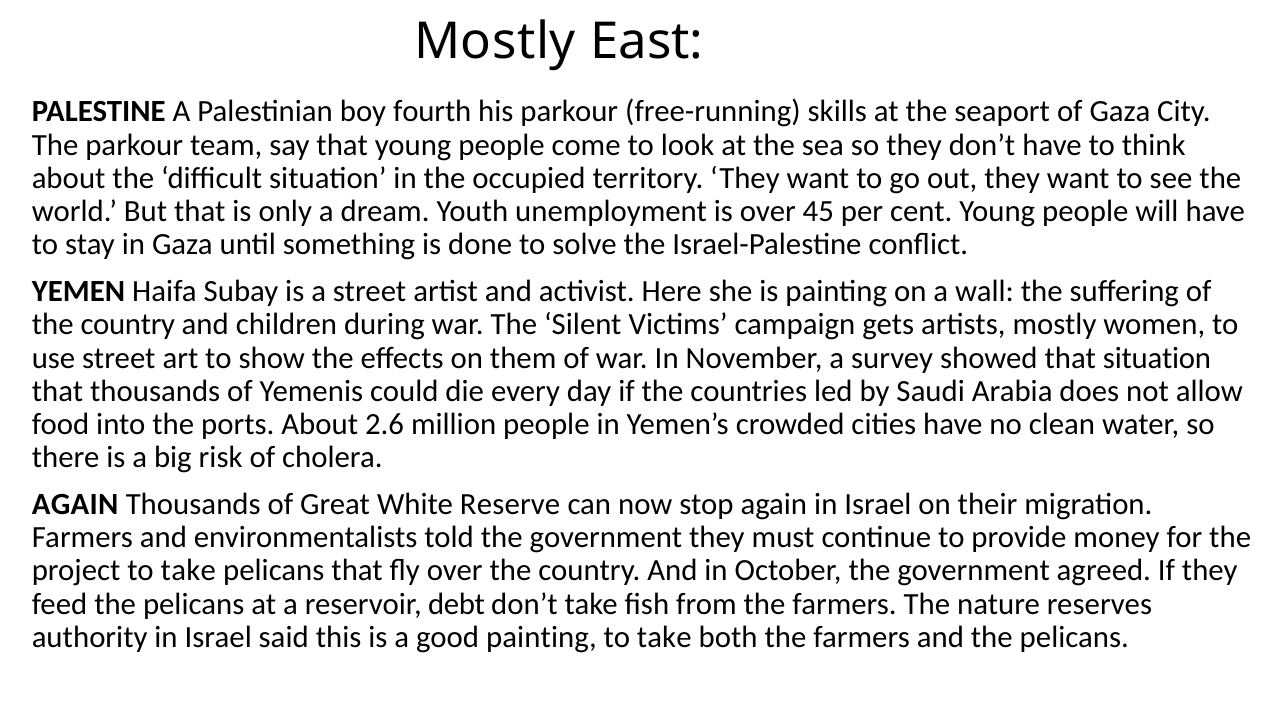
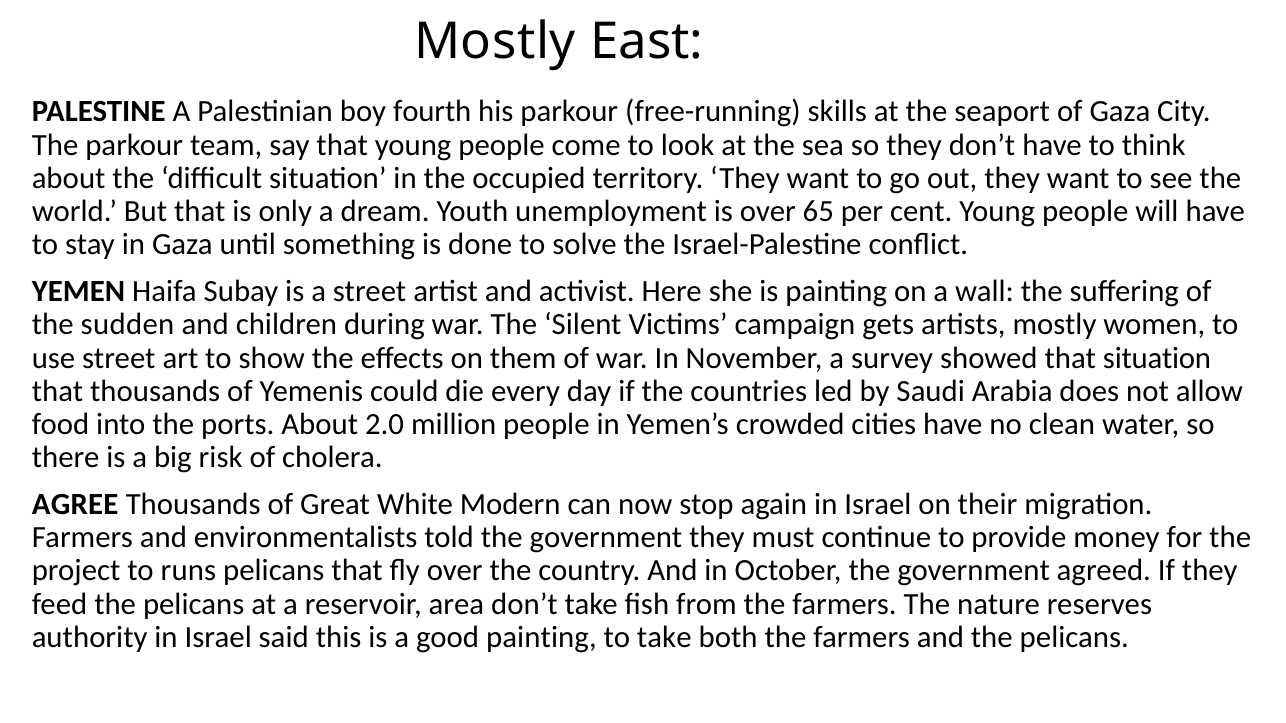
45: 45 -> 65
country at (128, 325): country -> sudden
2.6: 2.6 -> 2.0
AGAIN at (75, 505): AGAIN -> AGREE
Reserve: Reserve -> Modern
project to take: take -> runs
debt: debt -> area
